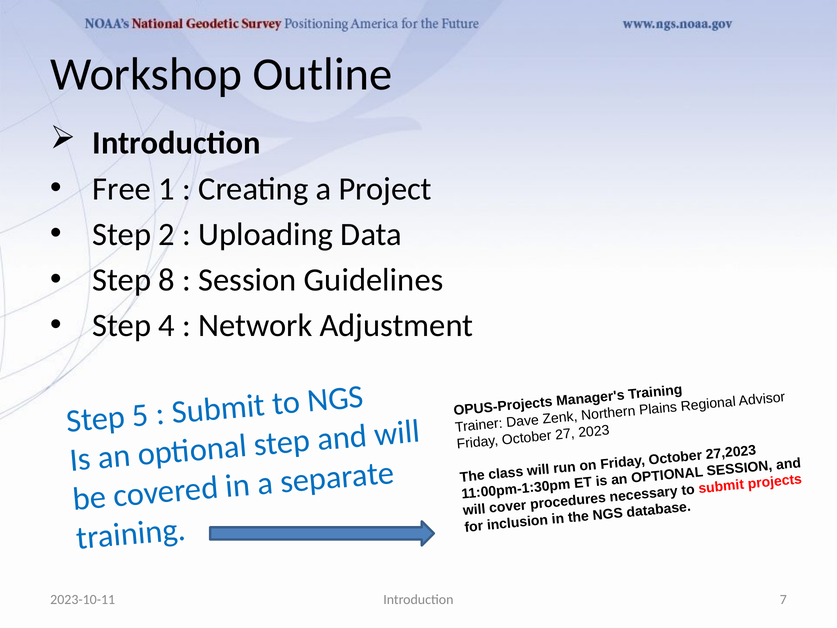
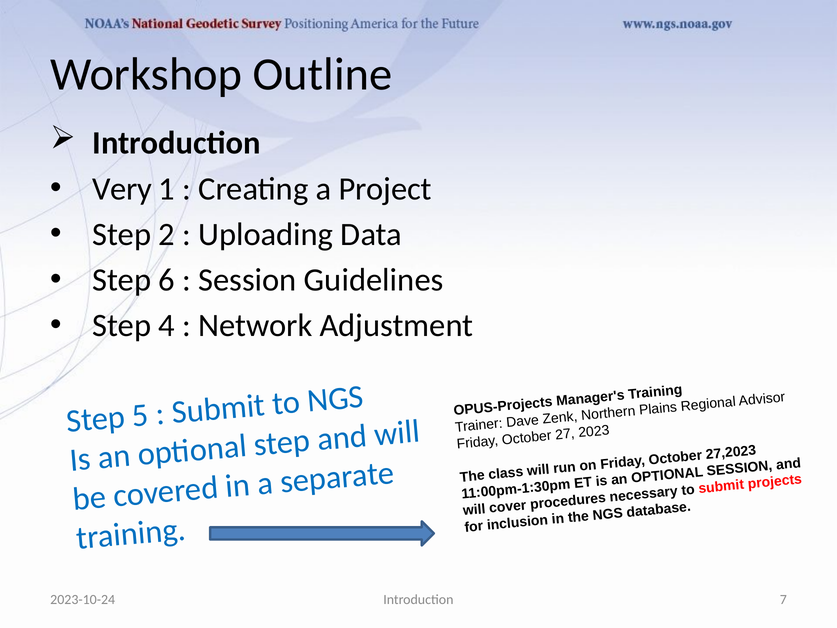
Free: Free -> Very
8: 8 -> 6
2023-10-11: 2023-10-11 -> 2023-10-24
